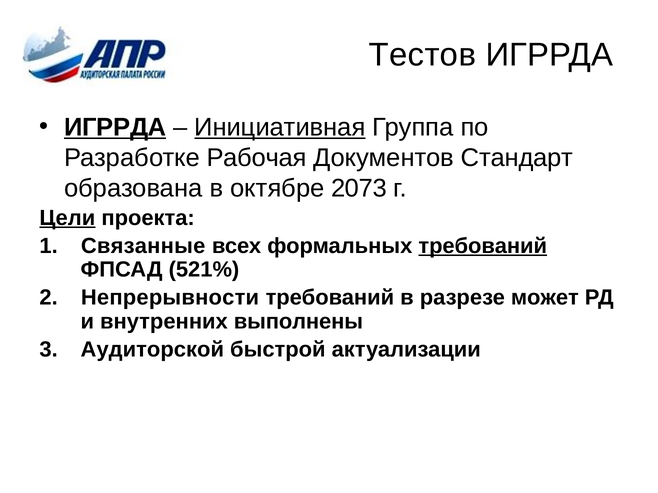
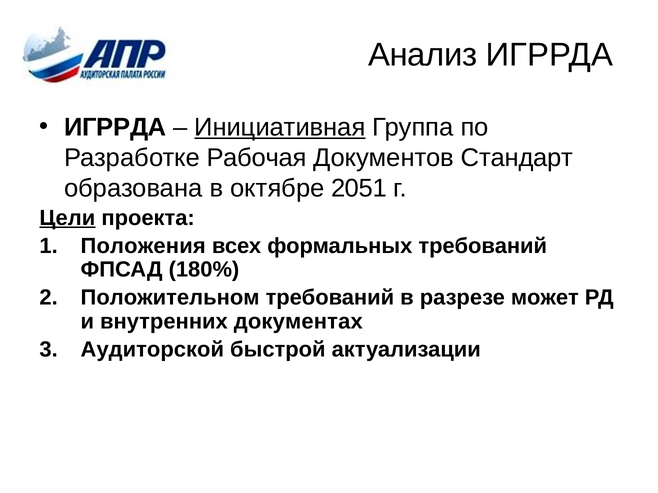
Тестов: Тестов -> Анализ
ИГРРДА at (115, 127) underline: present -> none
2073: 2073 -> 2051
Связанные: Связанные -> Положения
требований at (483, 246) underline: present -> none
521%: 521% -> 180%
Непрерывности: Непрерывности -> Положительном
выполнены: выполнены -> документах
